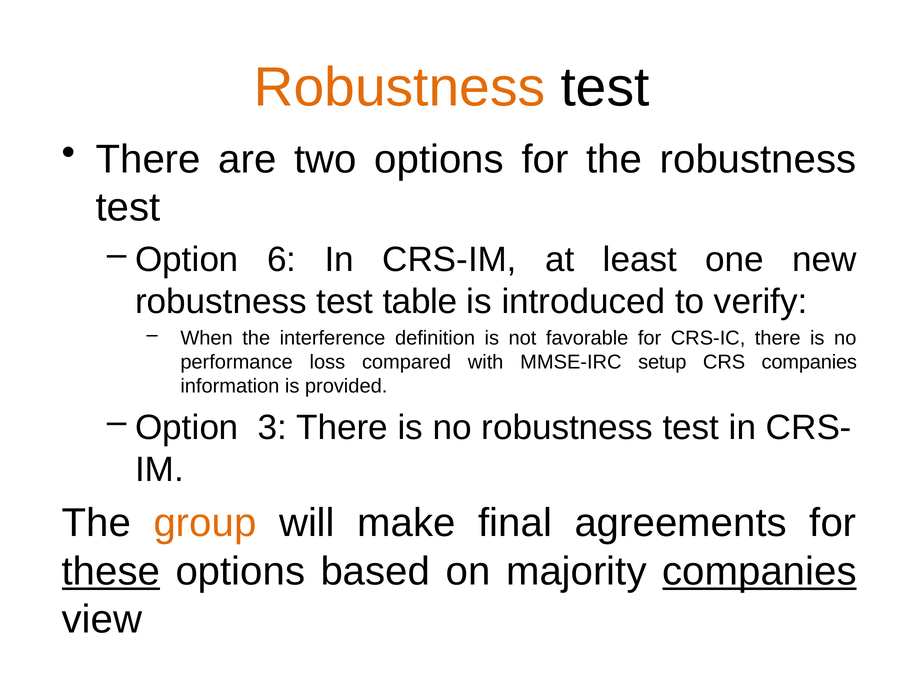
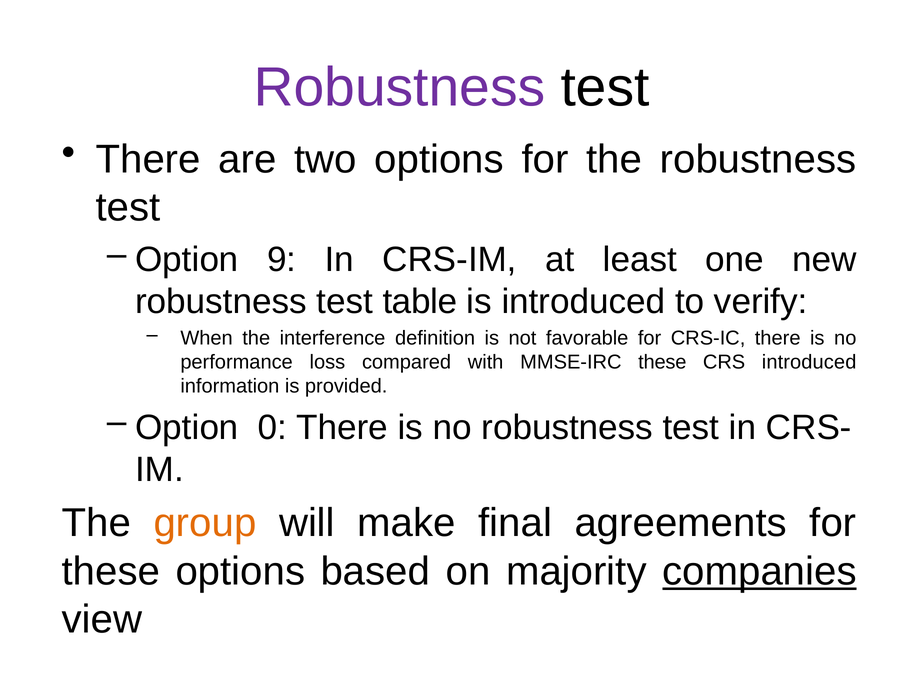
Robustness at (400, 88) colour: orange -> purple
6: 6 -> 9
MMSE-IRC setup: setup -> these
CRS companies: companies -> introduced
3: 3 -> 0
these at (111, 571) underline: present -> none
